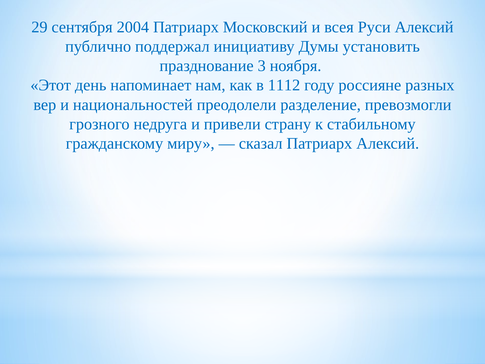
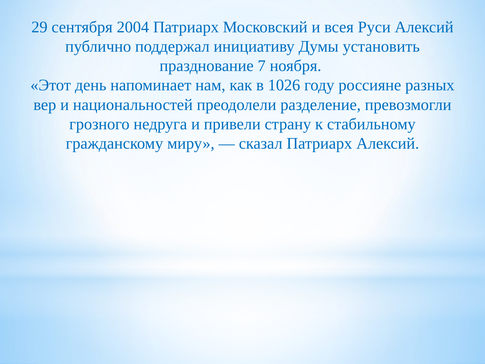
3: 3 -> 7
1112: 1112 -> 1026
